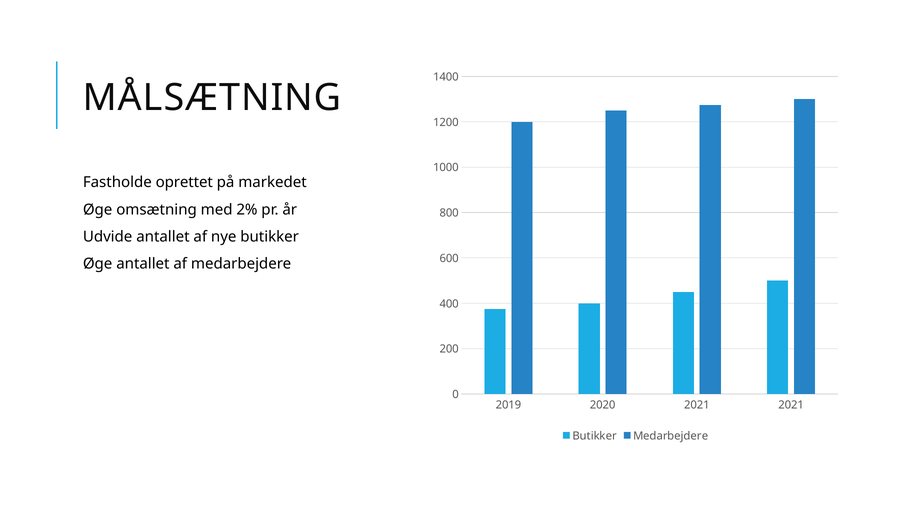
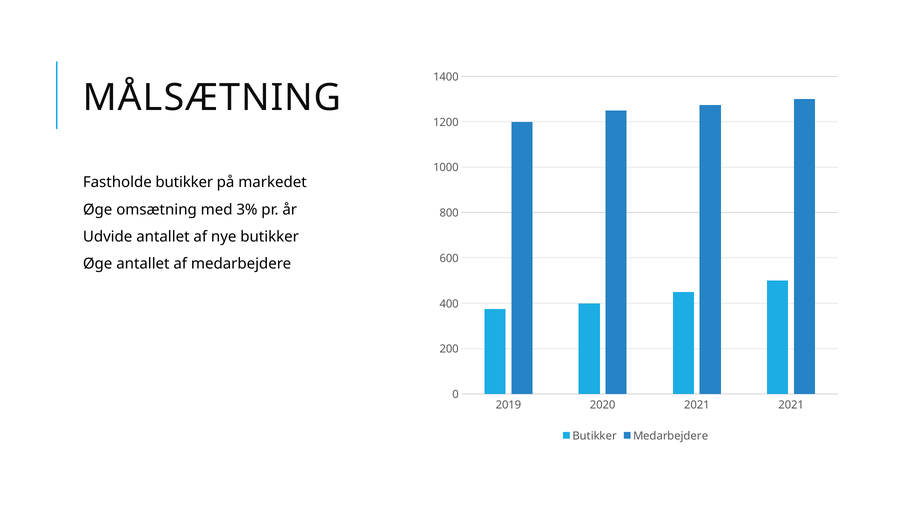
Fastholde oprettet: oprettet -> butikker
2%: 2% -> 3%
